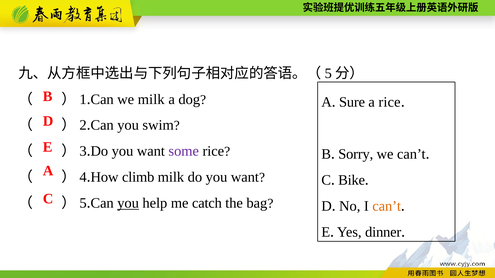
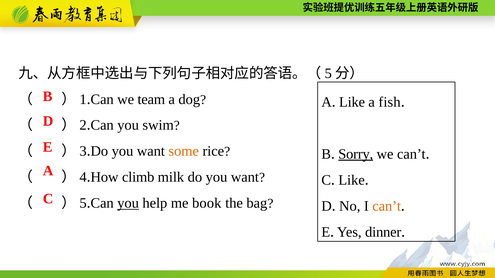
we milk: milk -> team
Sure at (352, 102): Sure -> Like
a rice: rice -> fish
some colour: purple -> orange
Sorry underline: none -> present
Bike at (352, 180): Bike -> Like
catch: catch -> book
